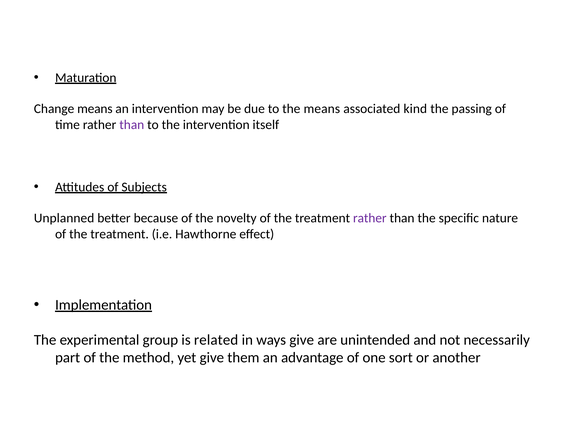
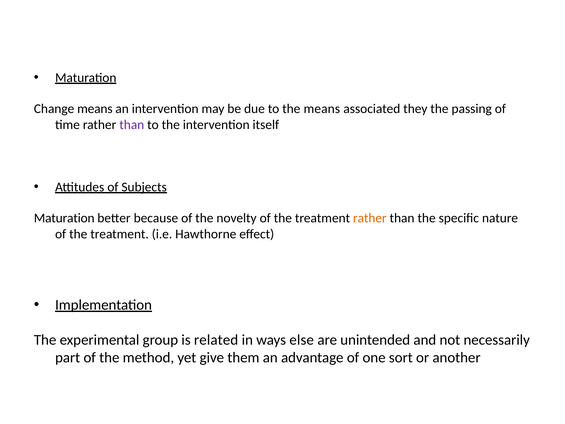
kind: kind -> they
Unplanned at (64, 218): Unplanned -> Maturation
rather at (370, 218) colour: purple -> orange
ways give: give -> else
